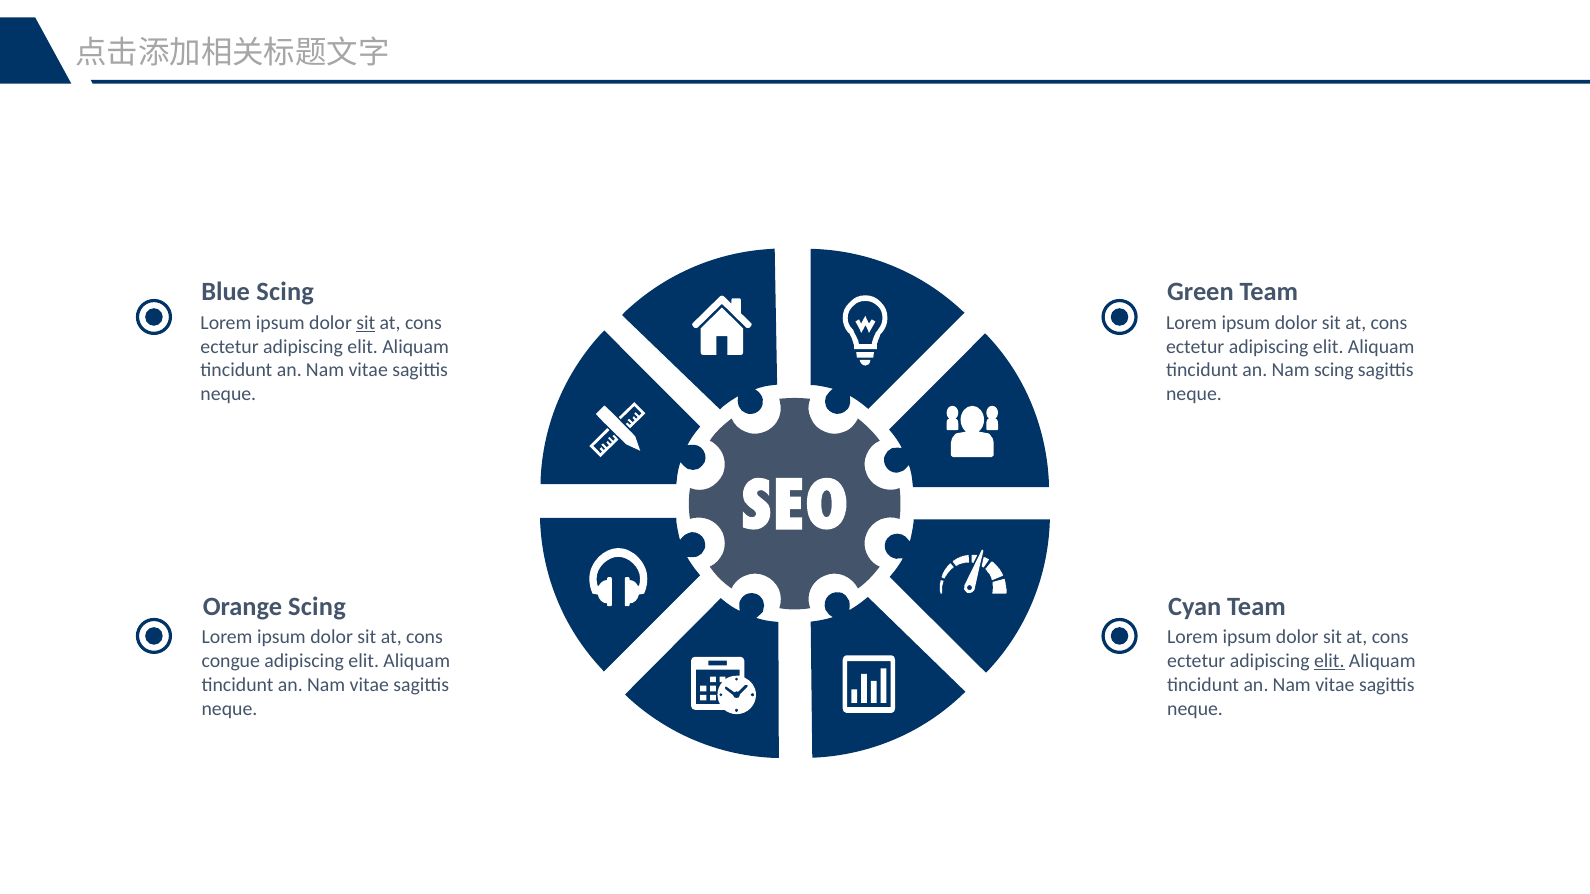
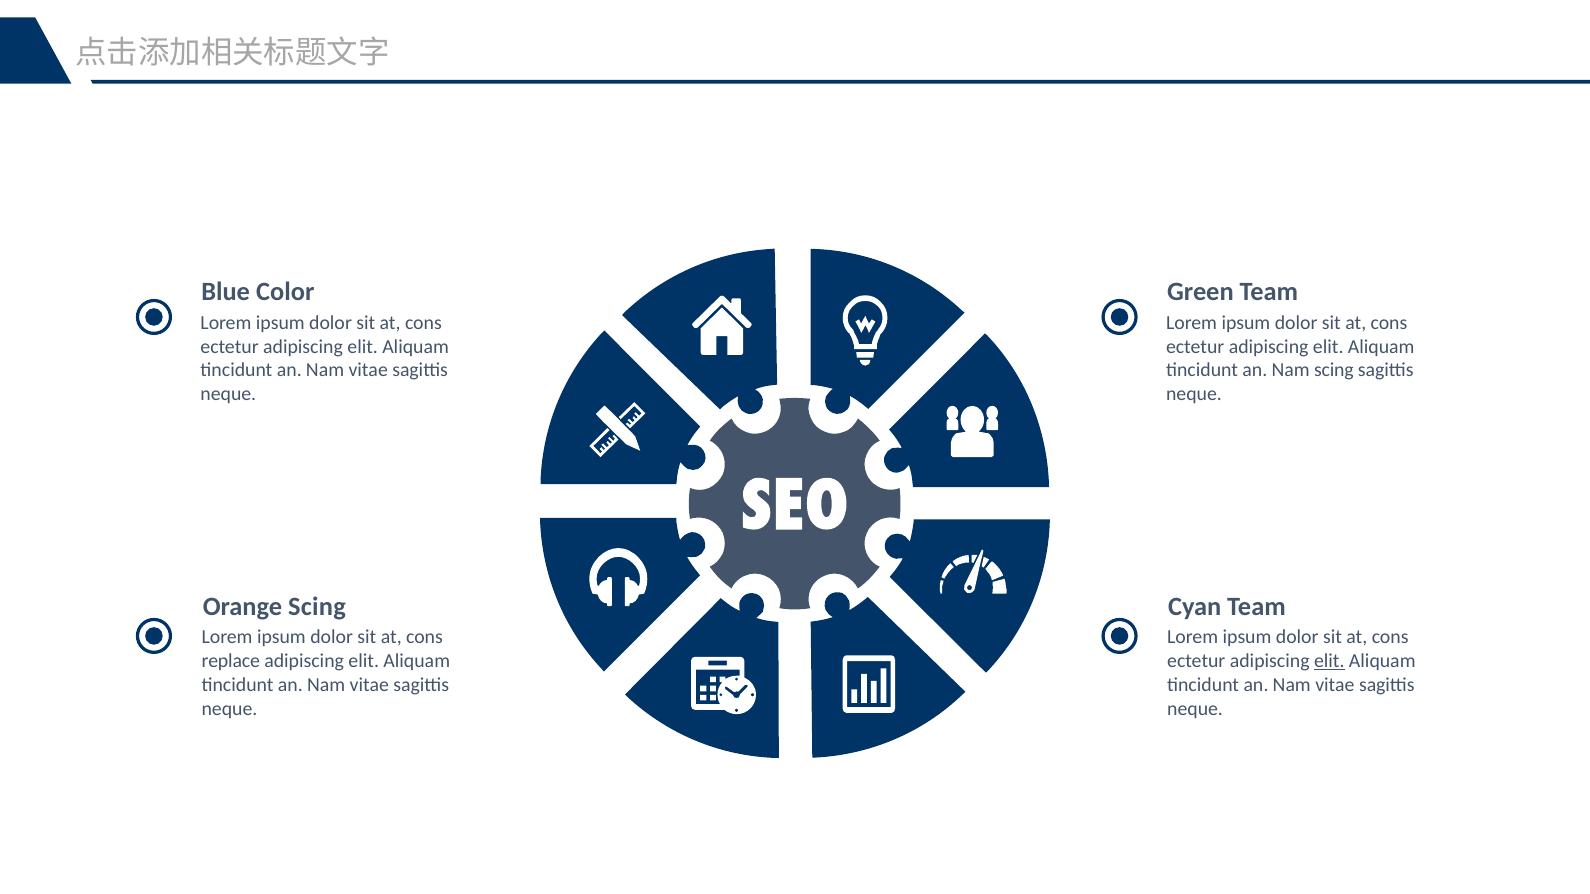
Blue Scing: Scing -> Color
sit at (366, 323) underline: present -> none
congue: congue -> replace
